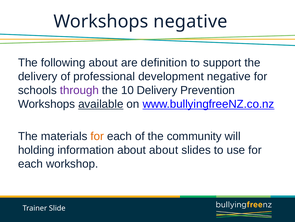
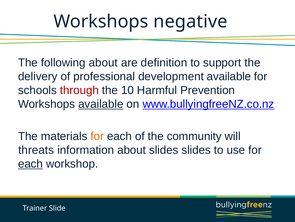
development negative: negative -> available
through colour: purple -> red
10 Delivery: Delivery -> Harmful
holding: holding -> threats
about about: about -> slides
each at (30, 163) underline: none -> present
